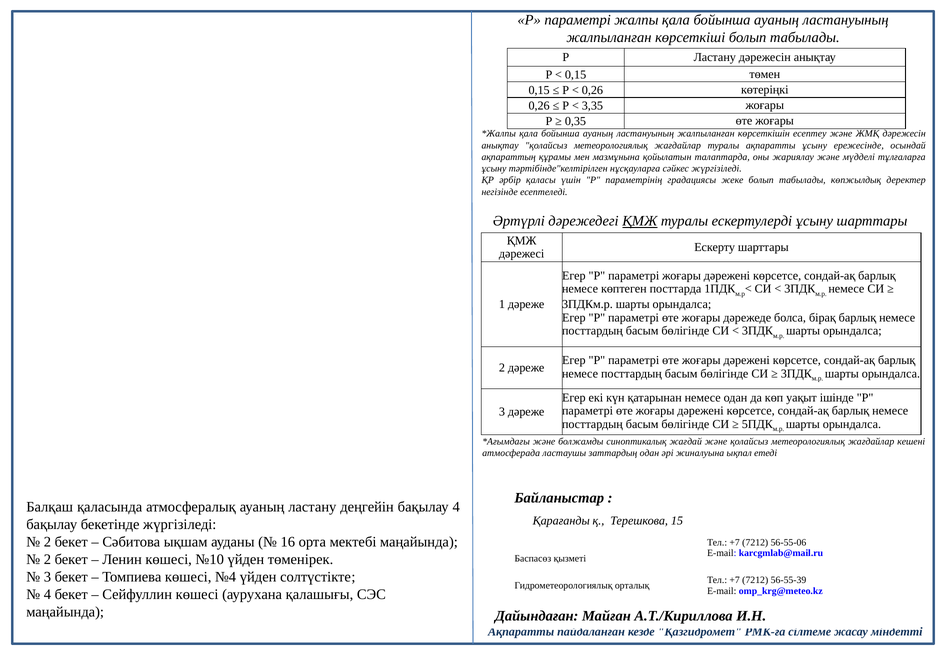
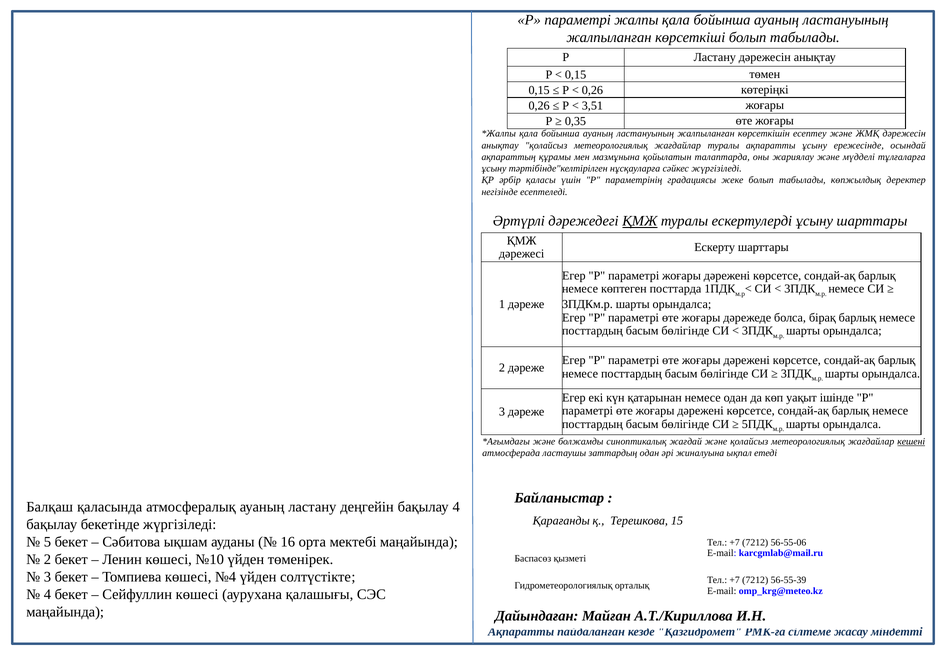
3,35: 3,35 -> 3,51
кешені underline: none -> present
2 at (47, 542): 2 -> 5
